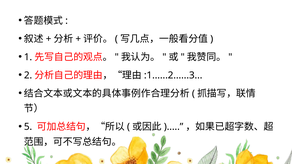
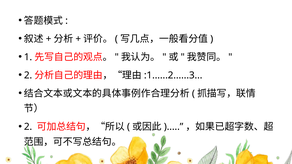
5 at (28, 127): 5 -> 2
